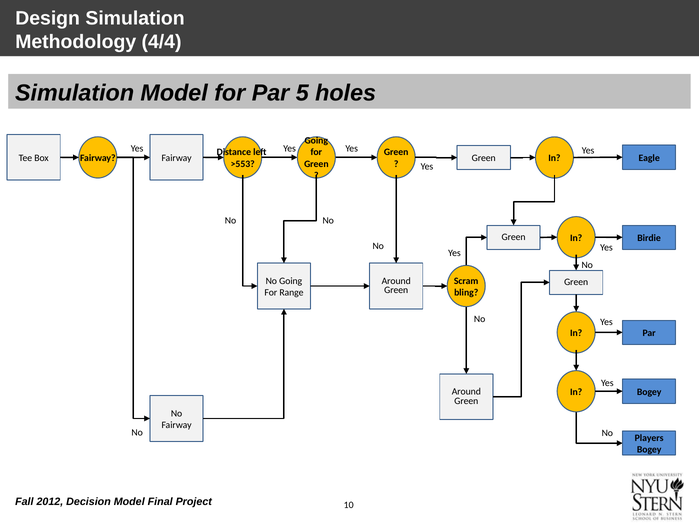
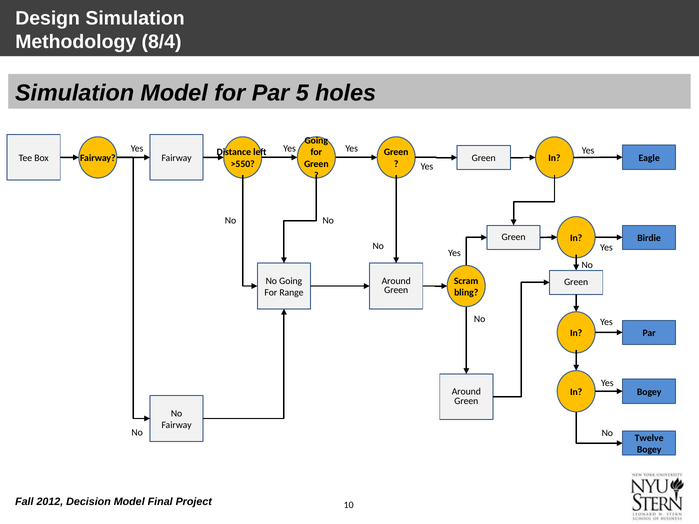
4/4: 4/4 -> 8/4
>553: >553 -> >550
Players: Players -> Twelve
